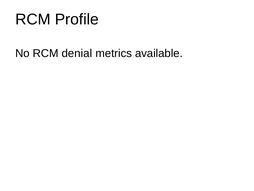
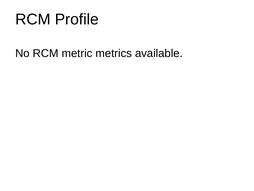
denial: denial -> metric
